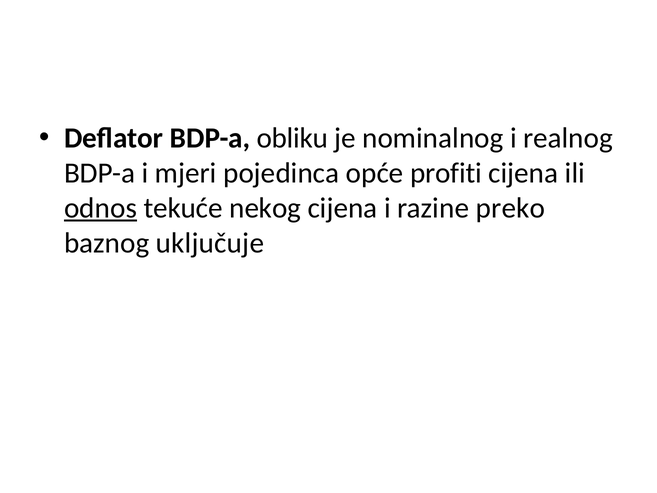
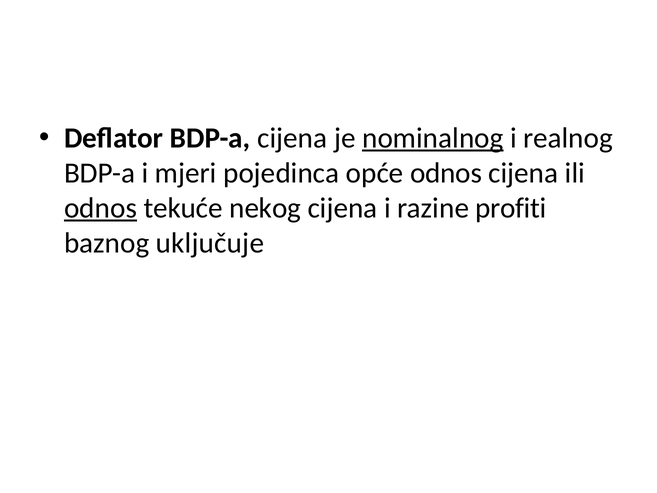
BDP-a obliku: obliku -> cijena
nominalnog underline: none -> present
opće profiti: profiti -> odnos
preko: preko -> profiti
